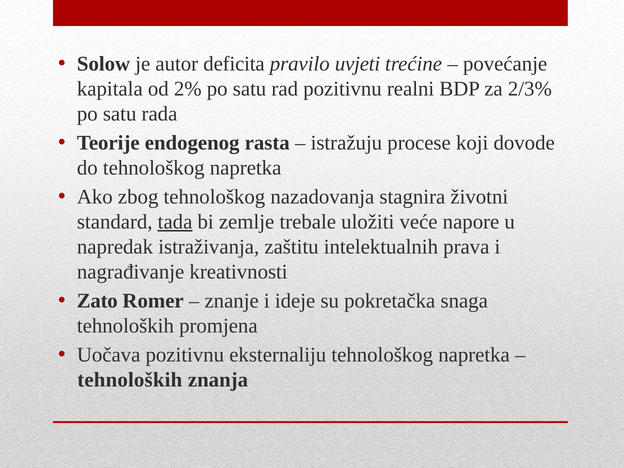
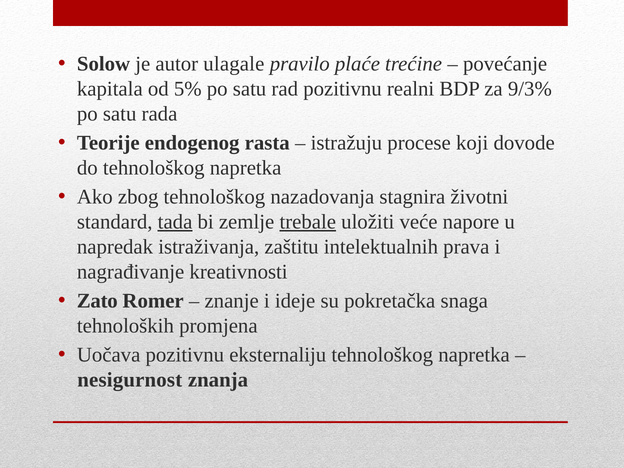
deficita: deficita -> ulagale
uvjeti: uvjeti -> plaće
2%: 2% -> 5%
2/3%: 2/3% -> 9/3%
trebale underline: none -> present
tehnoloških at (130, 380): tehnoloških -> nesigurnost
